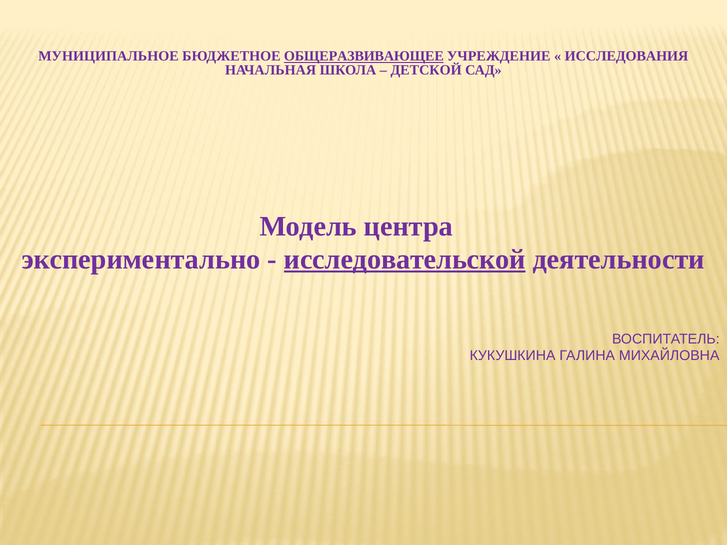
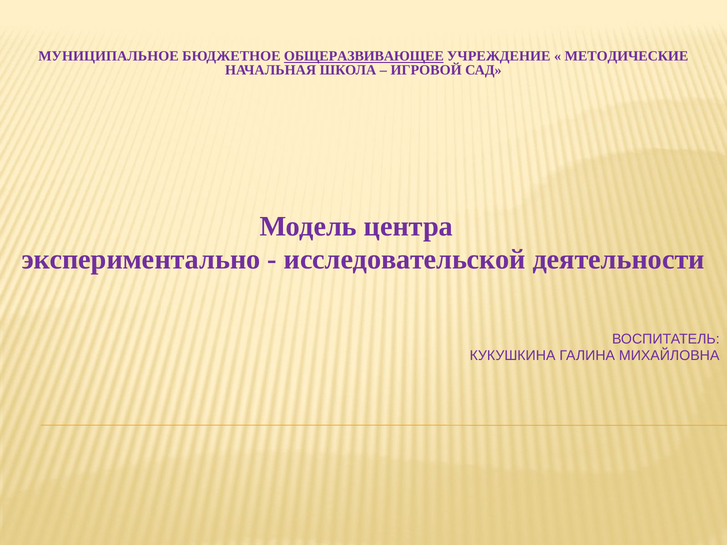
ИССЛЕДОВАНИЯ: ИССЛЕДОВАНИЯ -> МЕТОДИЧЕСКИЕ
ДЕТСКОЙ: ДЕТСКОЙ -> ИГРОВОЙ
исследовательской underline: present -> none
